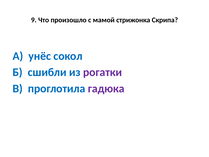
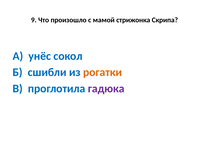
рогатки colour: purple -> orange
